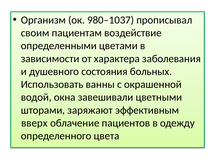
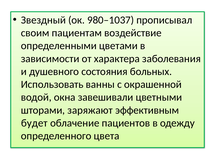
Организм: Организм -> Звездный
вверх: вверх -> будет
